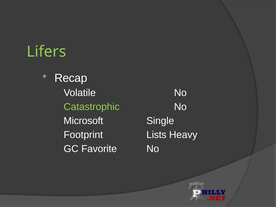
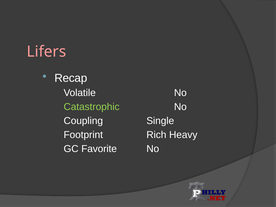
Lifers colour: light green -> pink
Microsoft: Microsoft -> Coupling
Lists: Lists -> Rich
